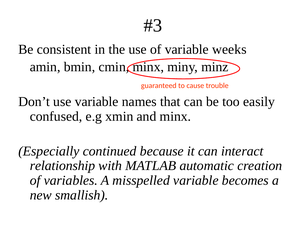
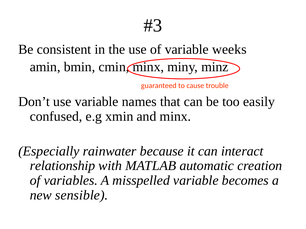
continued: continued -> rainwater
smallish: smallish -> sensible
